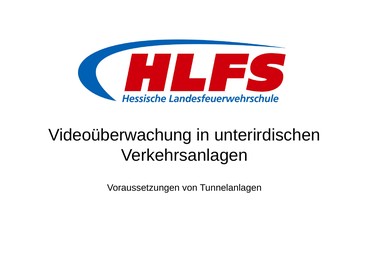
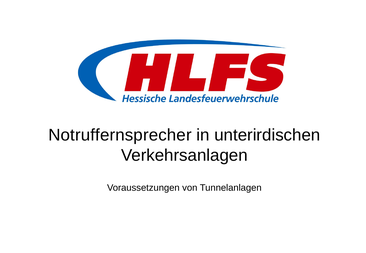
Videoüberwachung: Videoüberwachung -> Notruffernsprecher
